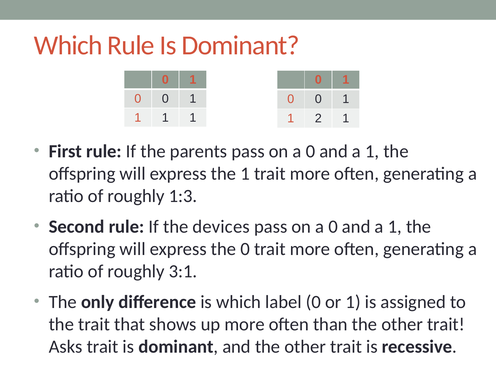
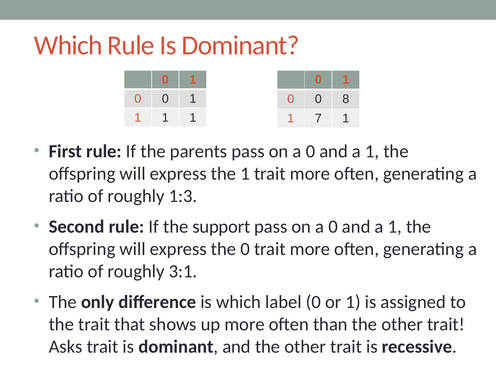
1 at (346, 99): 1 -> 8
2: 2 -> 7
devices: devices -> support
